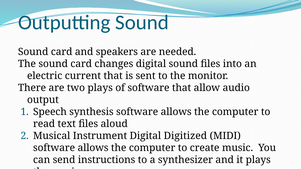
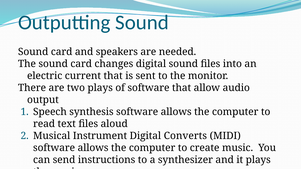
Digitized: Digitized -> Converts
